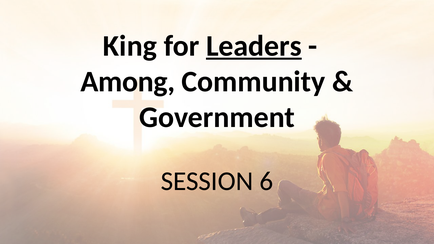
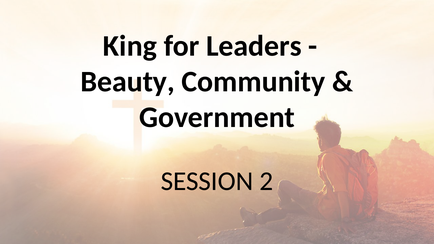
Leaders underline: present -> none
Among: Among -> Beauty
6: 6 -> 2
